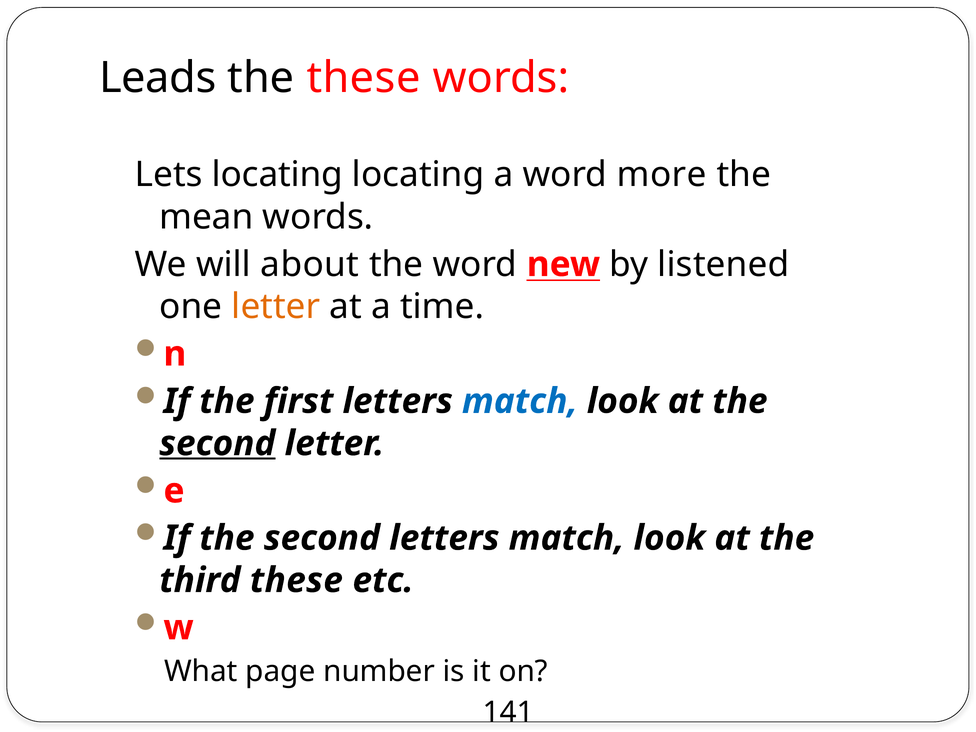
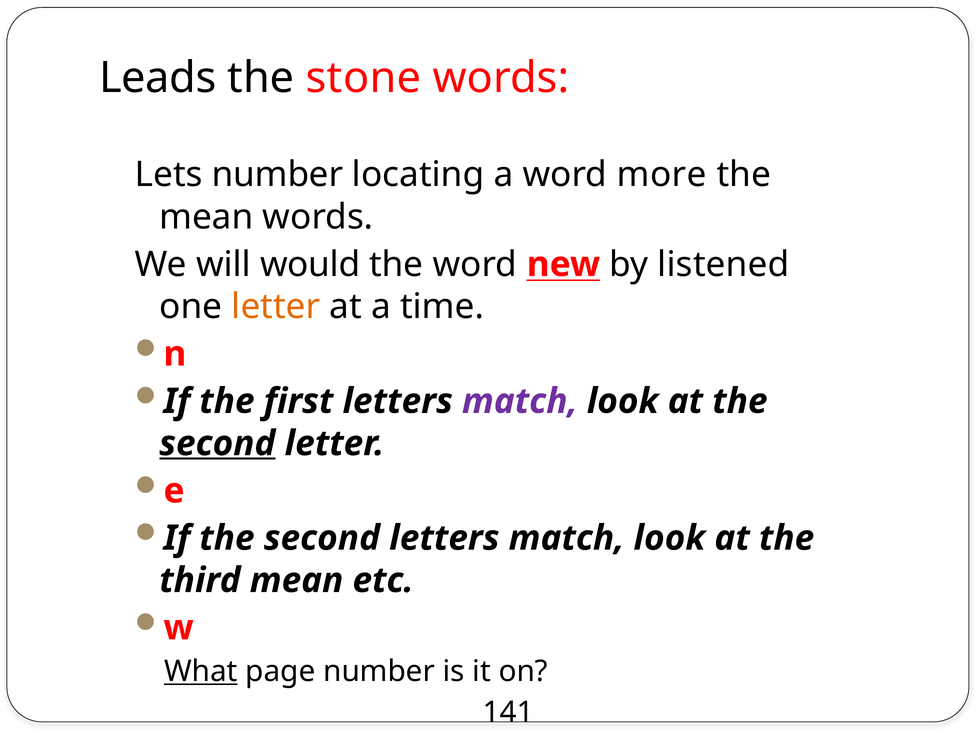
the these: these -> stone
Lets locating: locating -> number
about: about -> would
match at (520, 401) colour: blue -> purple
third these: these -> mean
What underline: none -> present
